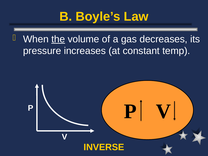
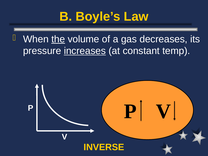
increases underline: none -> present
